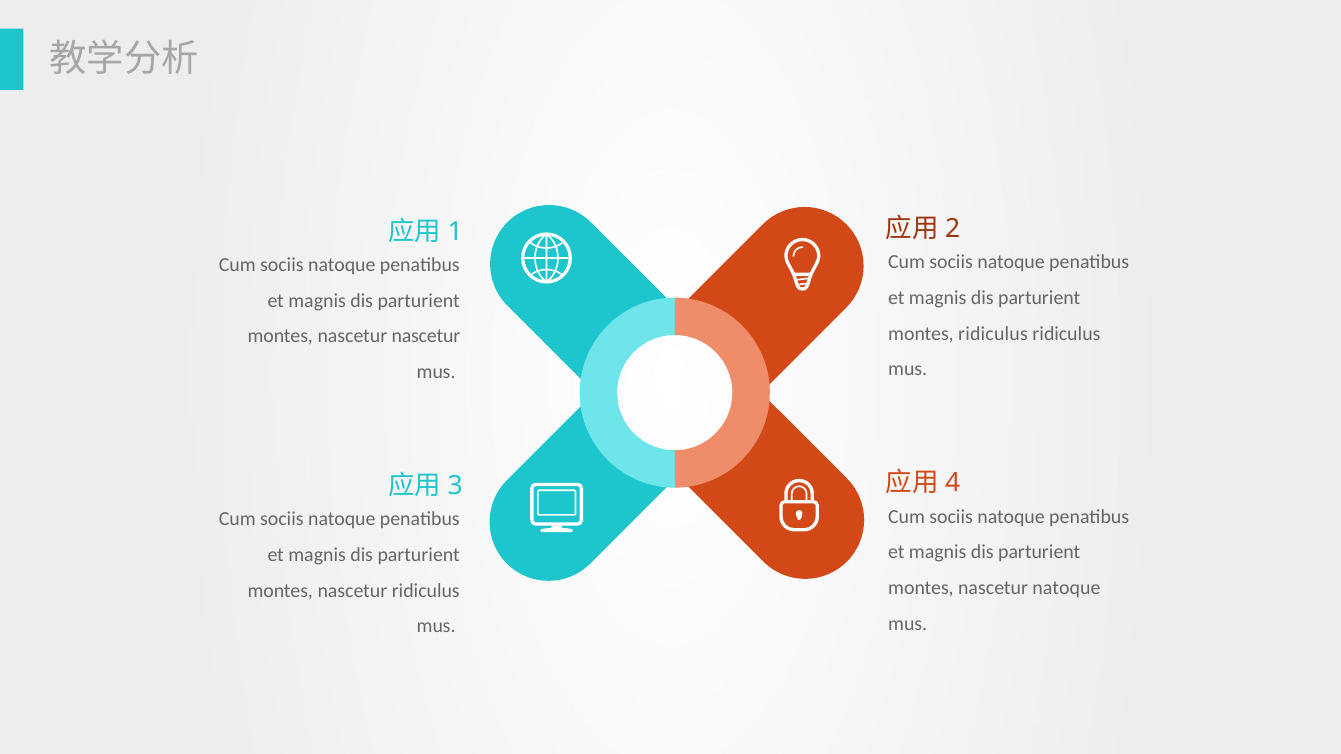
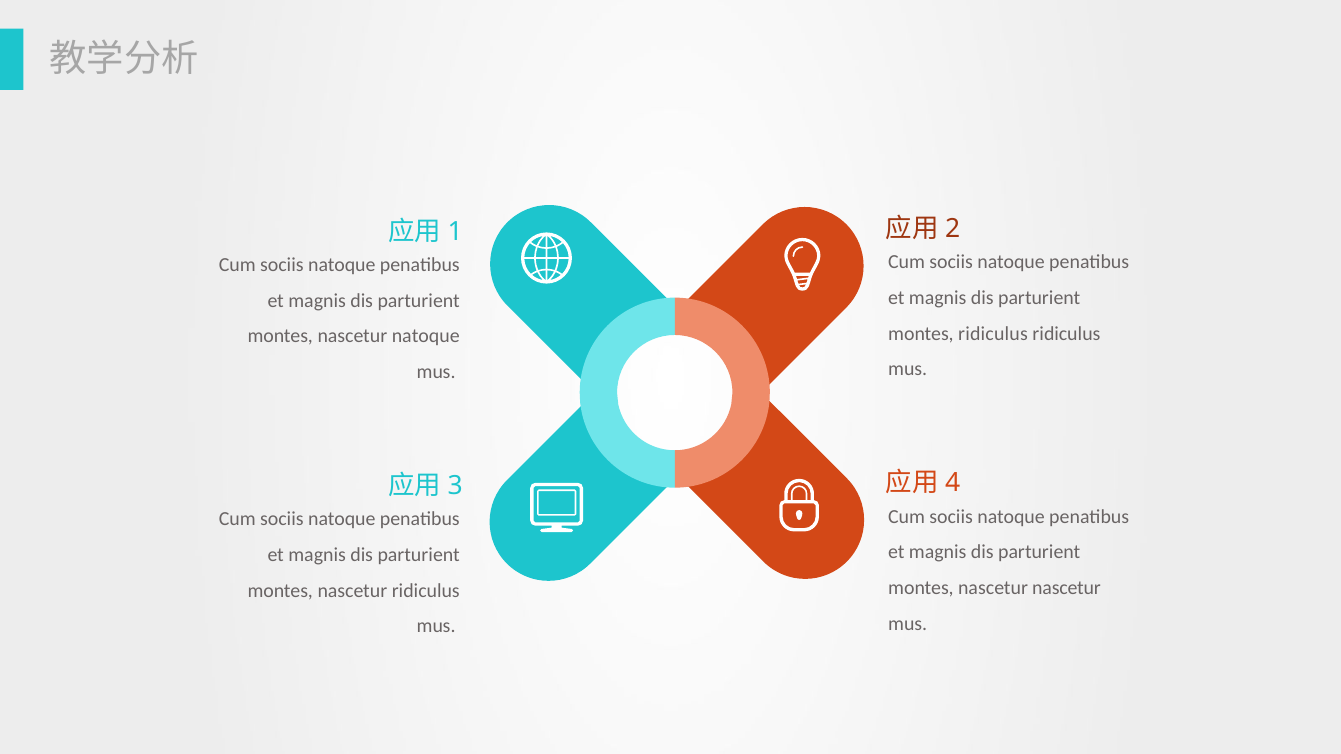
nascetur nascetur: nascetur -> natoque
nascetur natoque: natoque -> nascetur
